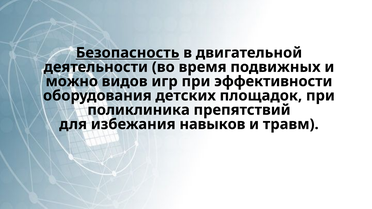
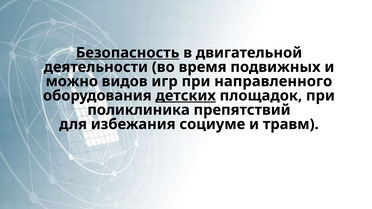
эффективности: эффективности -> направленного
детских underline: none -> present
навыков: навыков -> социуме
